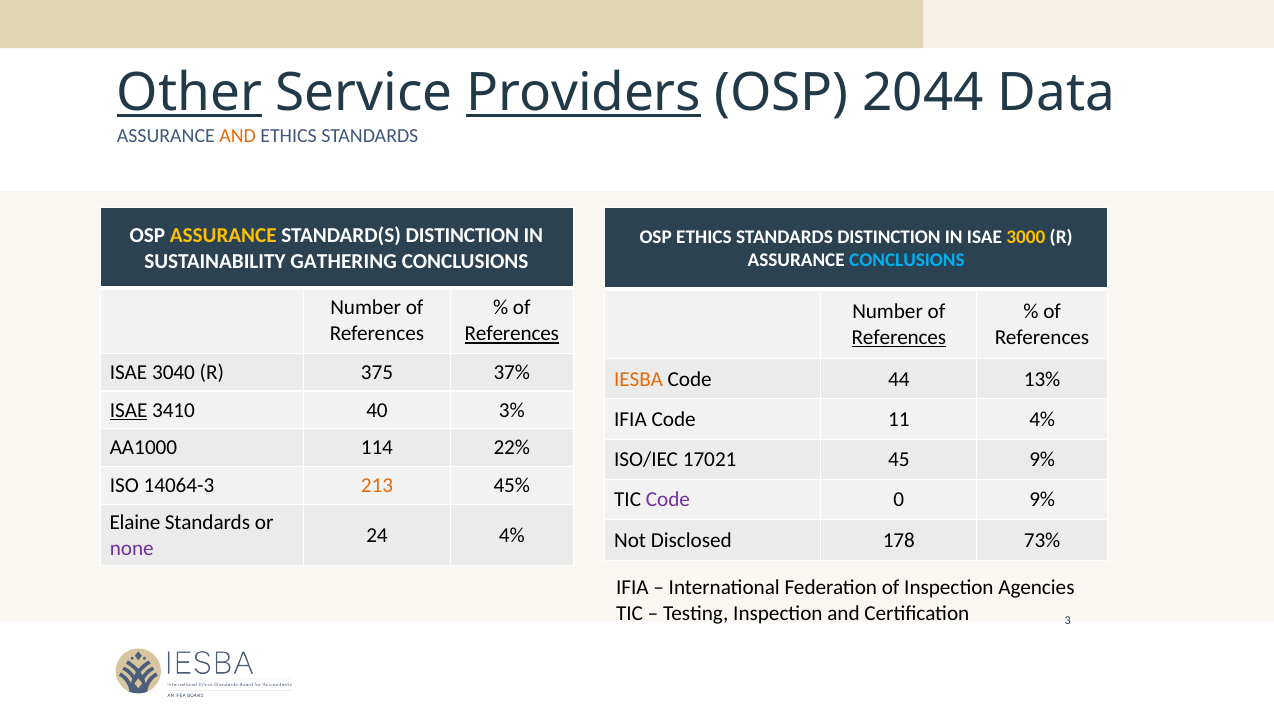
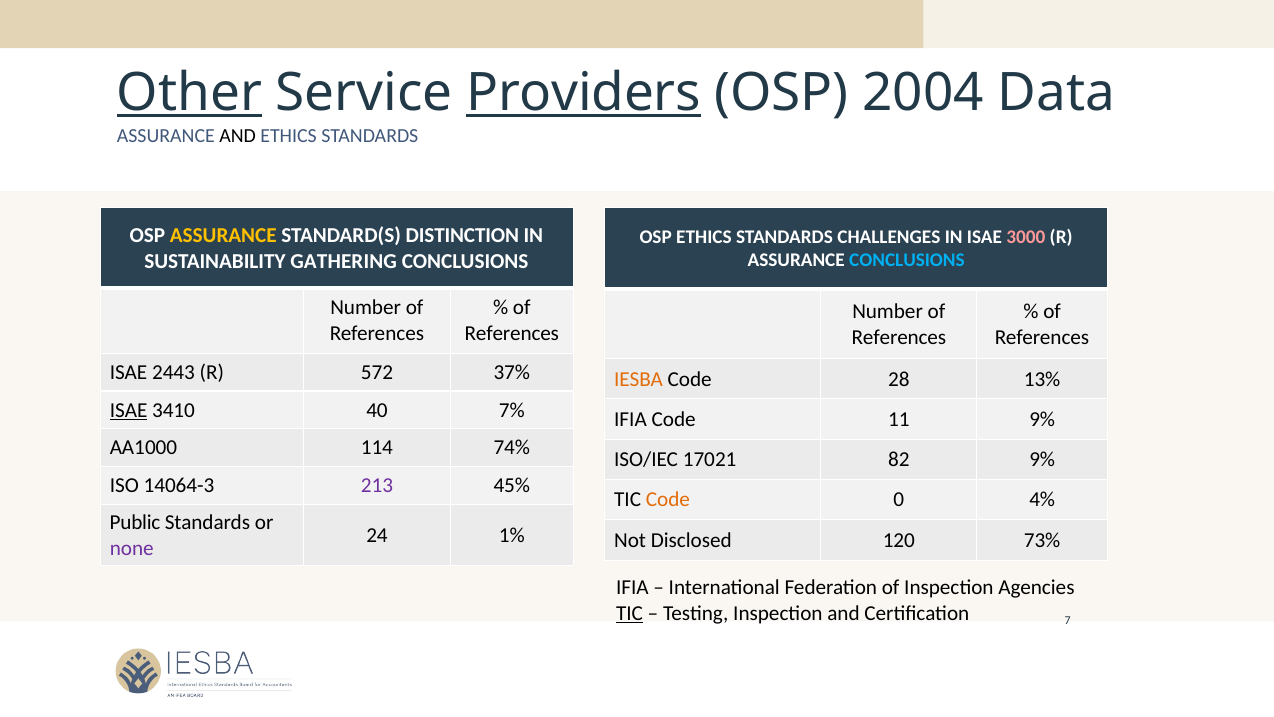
2044: 2044 -> 2004
AND at (238, 136) colour: orange -> black
STANDARDS DISTINCTION: DISTINCTION -> CHALLENGES
3000 colour: yellow -> pink
References at (512, 334) underline: present -> none
References at (899, 337) underline: present -> none
3040: 3040 -> 2443
375: 375 -> 572
44: 44 -> 28
3%: 3% -> 7%
11 4%: 4% -> 9%
22%: 22% -> 74%
45: 45 -> 82
213 colour: orange -> purple
Code at (668, 500) colour: purple -> orange
0 9%: 9% -> 4%
Elaine: Elaine -> Public
24 4%: 4% -> 1%
178: 178 -> 120
TIC at (630, 613) underline: none -> present
3: 3 -> 7
